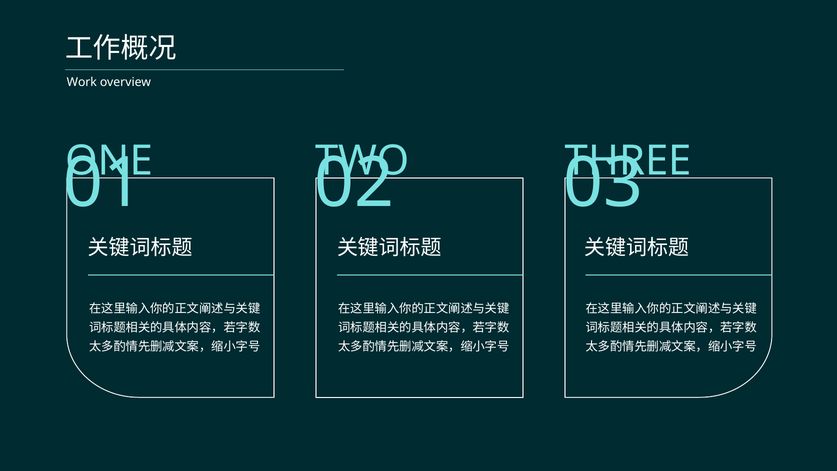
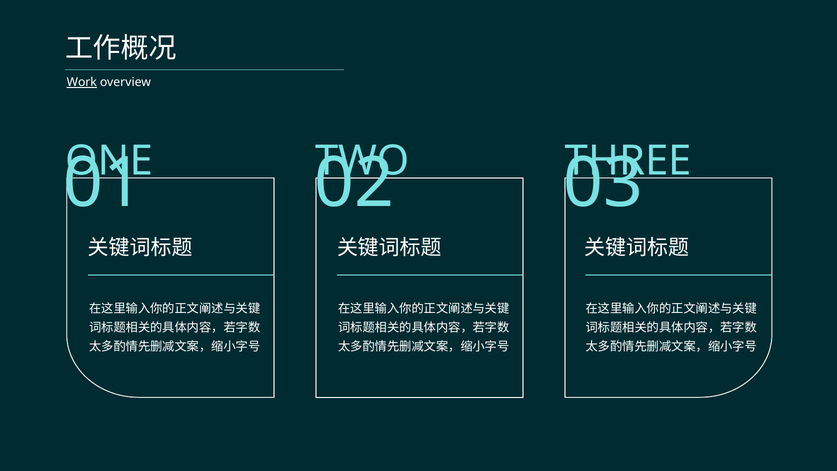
Work underline: none -> present
